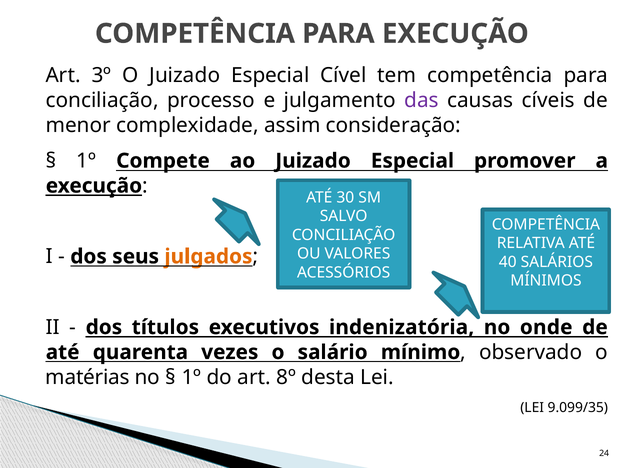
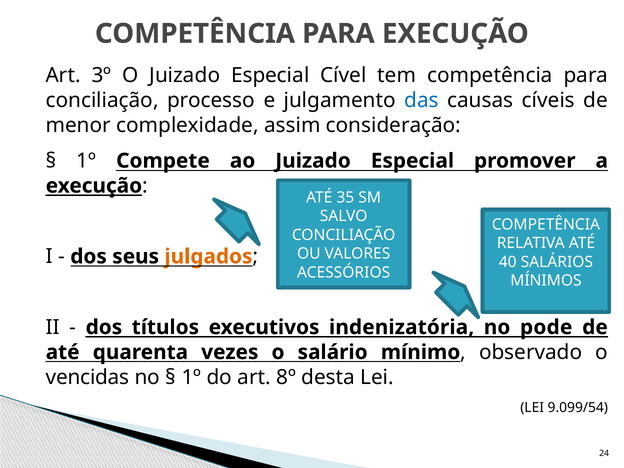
das colour: purple -> blue
30: 30 -> 35
onde: onde -> pode
matérias: matérias -> vencidas
9.099/35: 9.099/35 -> 9.099/54
